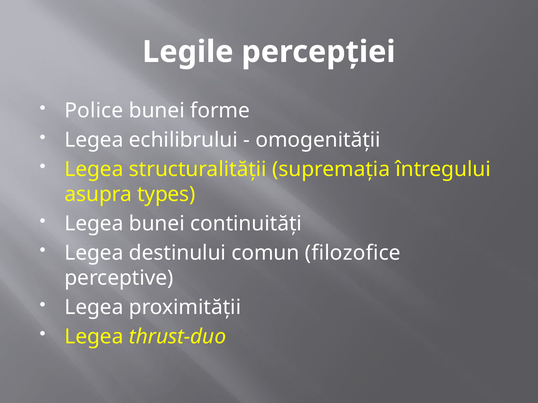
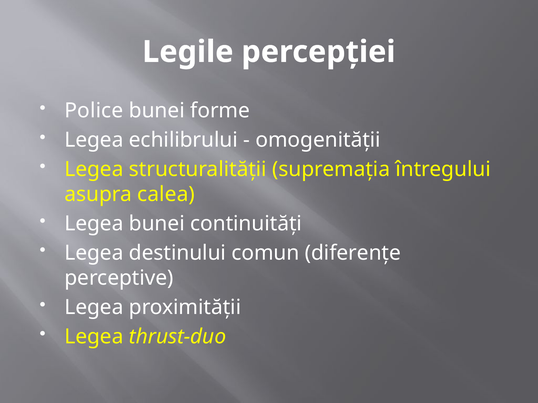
types: types -> calea
filozofice: filozofice -> diferenţe
